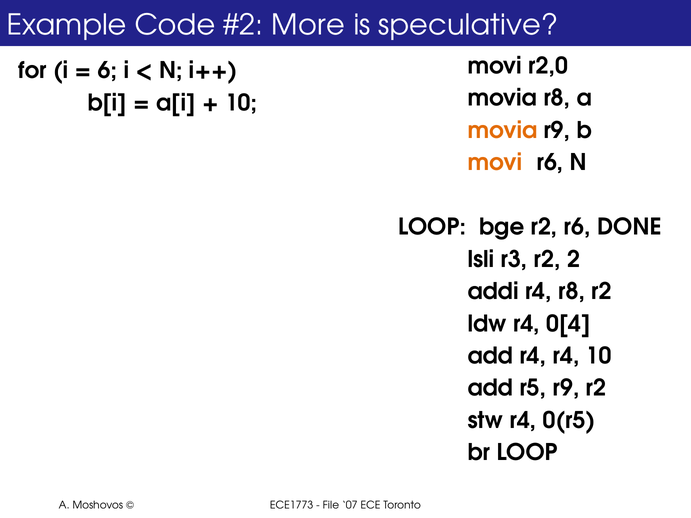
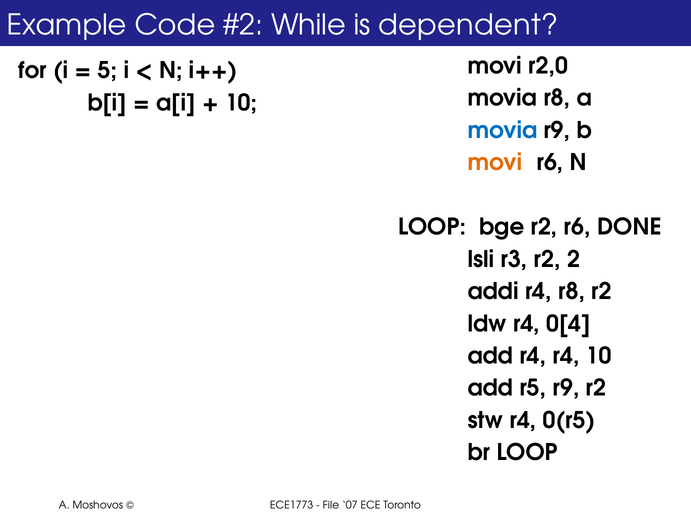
More: More -> While
speculative: speculative -> dependent
6: 6 -> 5
movia at (502, 131) colour: orange -> blue
